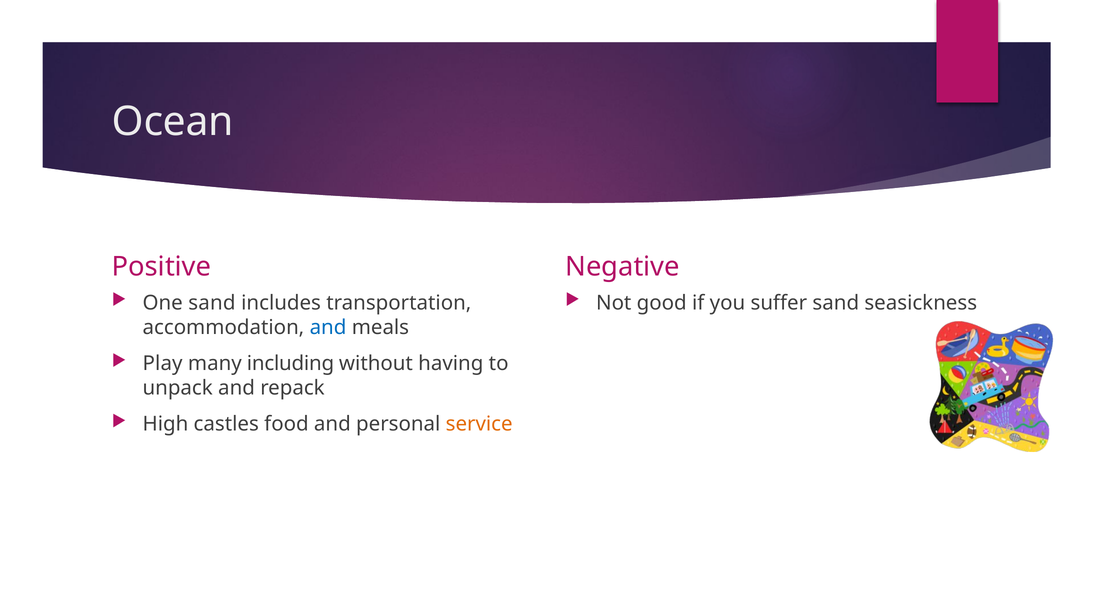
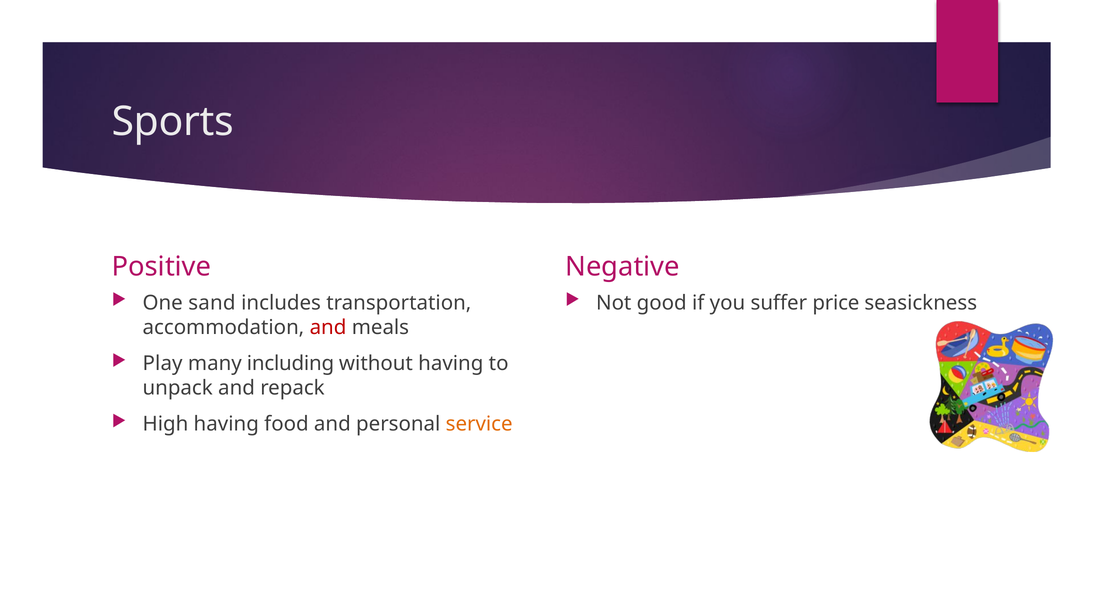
Ocean: Ocean -> Sports
suffer sand: sand -> price
and at (328, 328) colour: blue -> red
High castles: castles -> having
